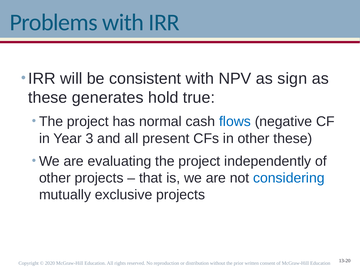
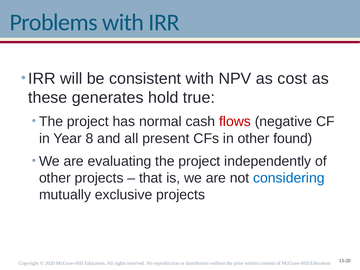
sign: sign -> cost
flows colour: blue -> red
3: 3 -> 8
other these: these -> found
